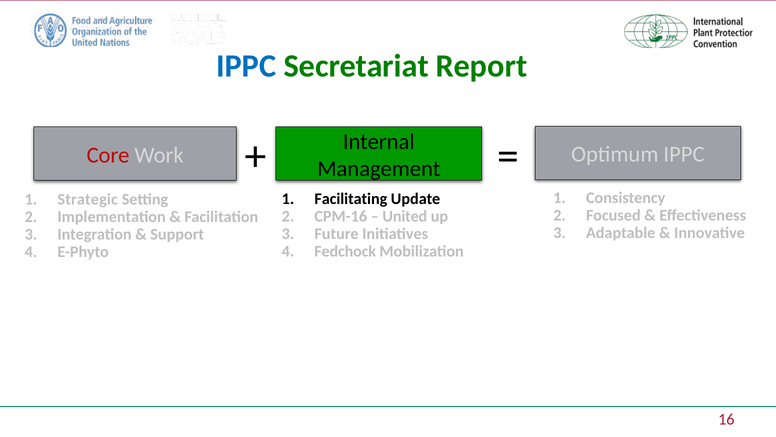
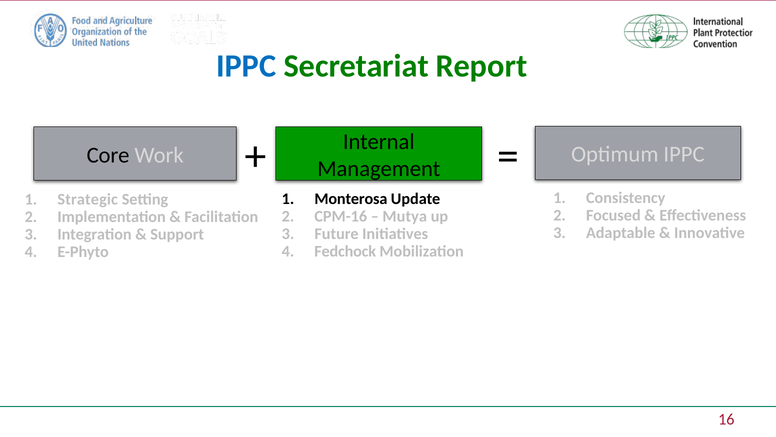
Core colour: red -> black
Facilitating: Facilitating -> Monterosa
United: United -> Mutya
